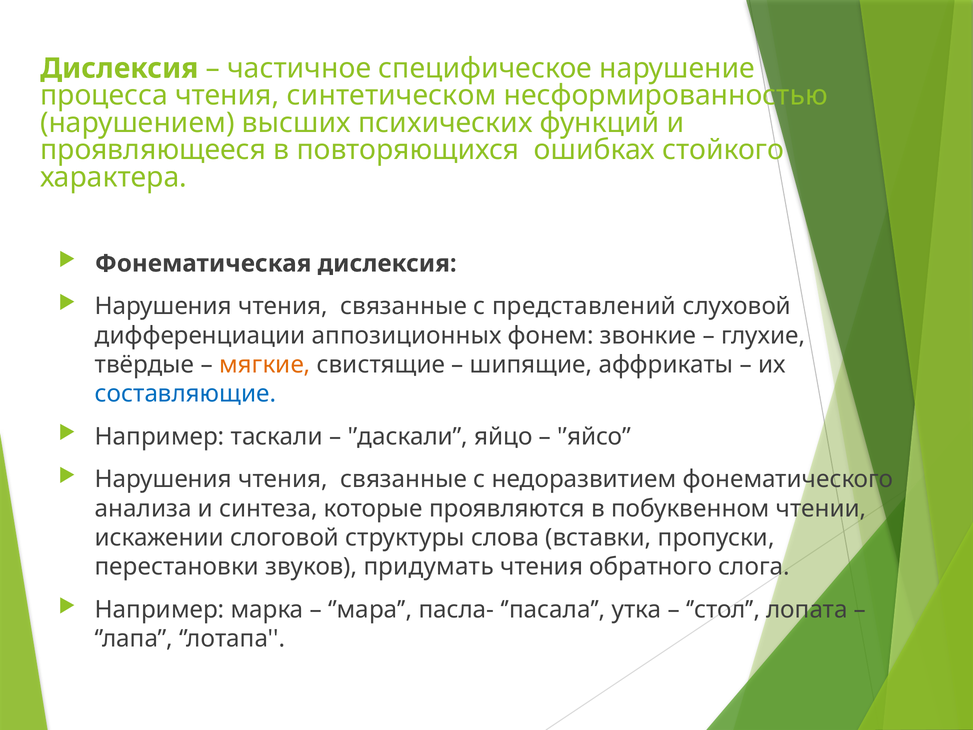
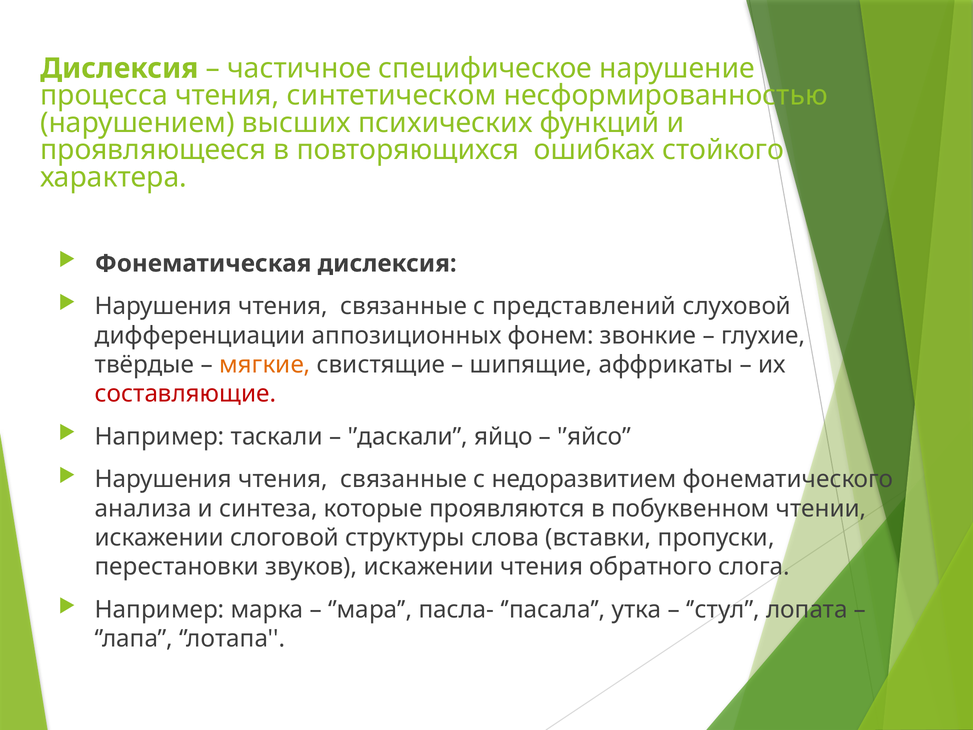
составляющие colour: blue -> red
звуков придумать: придумать -> искажении
’стол: ’стол -> ’стул
